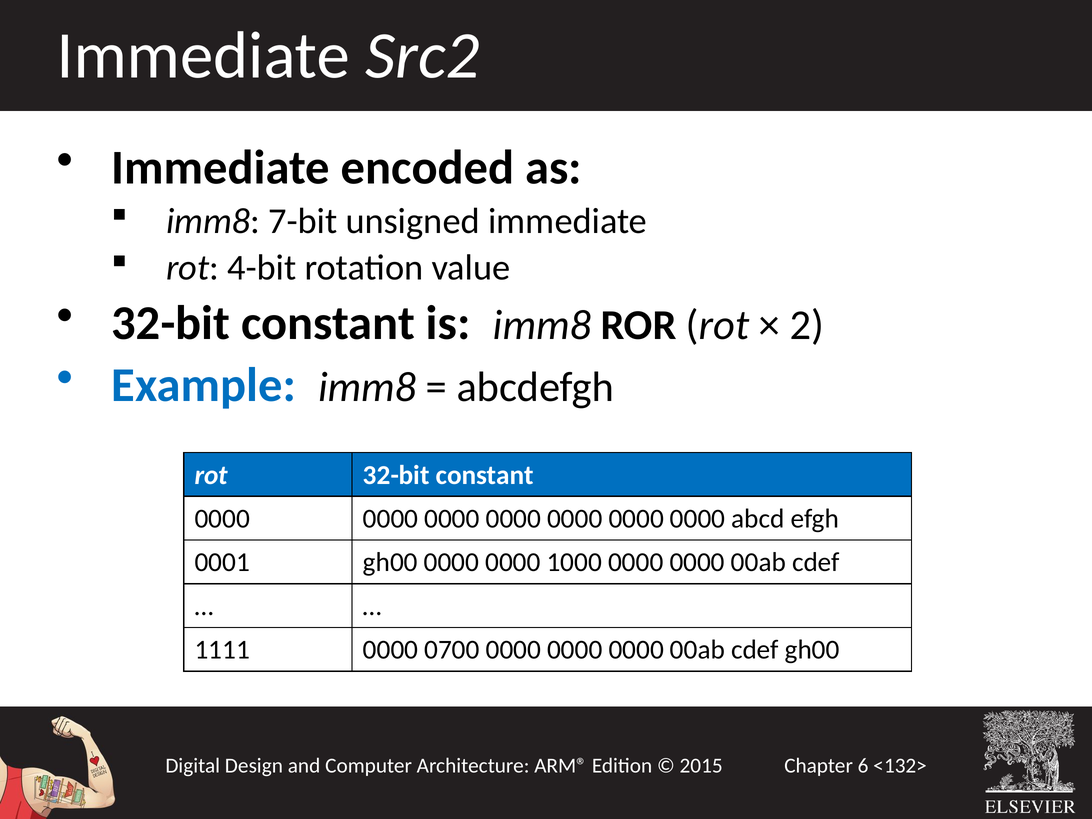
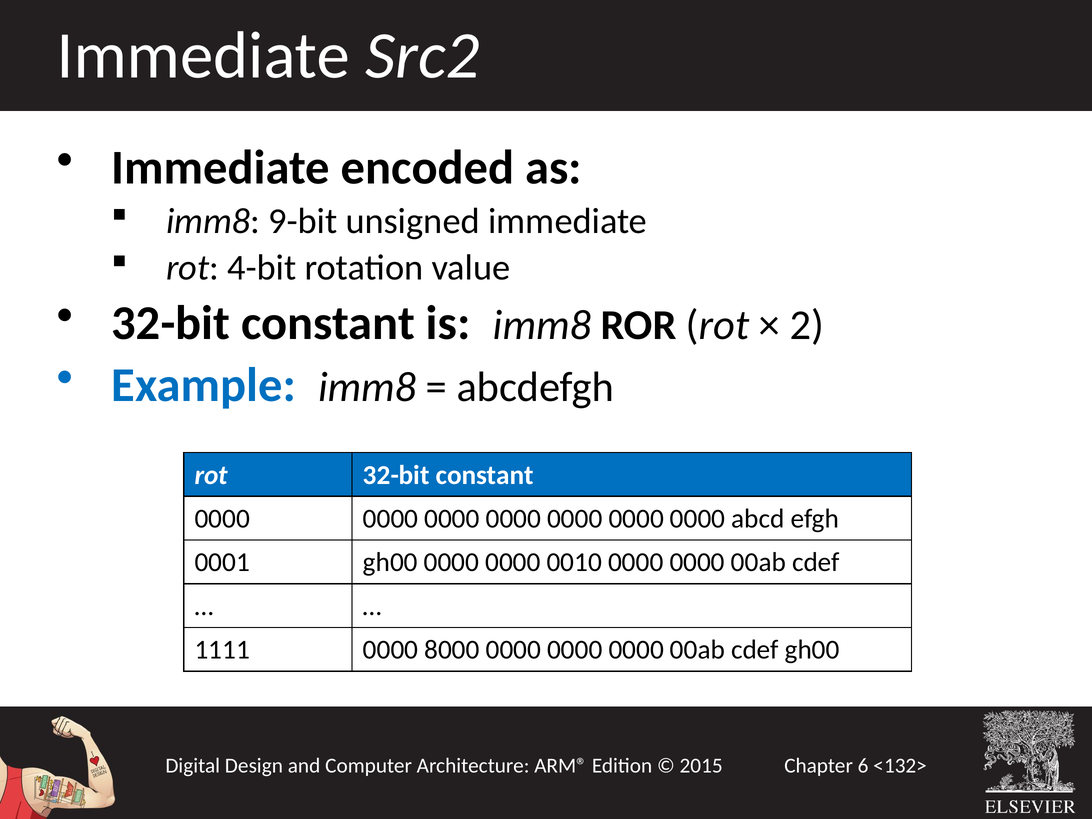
7-bit: 7-bit -> 9-bit
1000: 1000 -> 0010
0700: 0700 -> 8000
